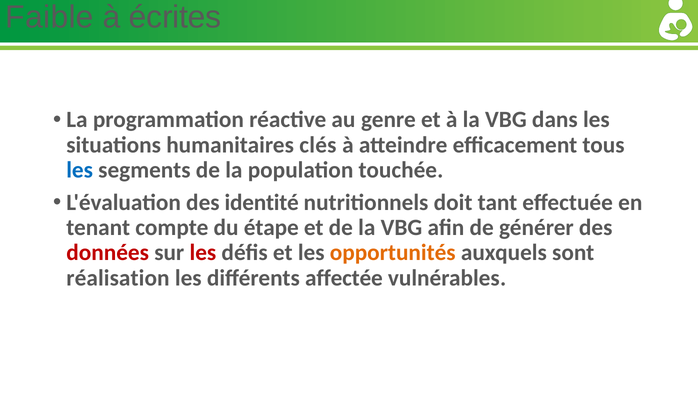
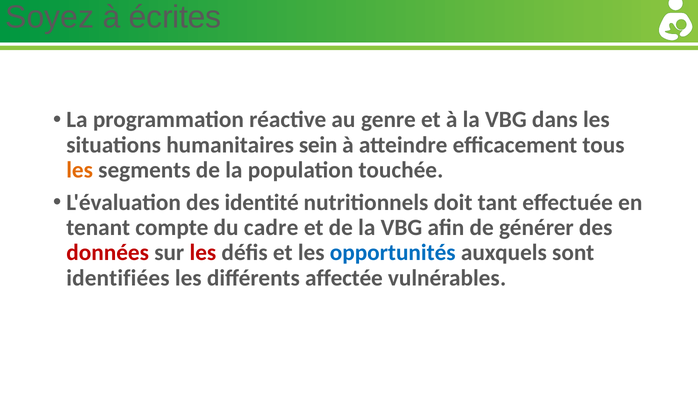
Faible: Faible -> Soyez
clés: clés -> sein
les at (80, 170) colour: blue -> orange
étape: étape -> cadre
opportunités colour: orange -> blue
réalisation: réalisation -> identifiées
